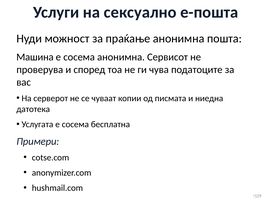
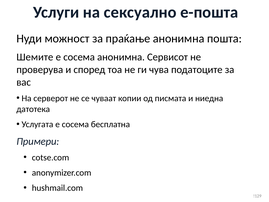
Машина: Машина -> Шемите
